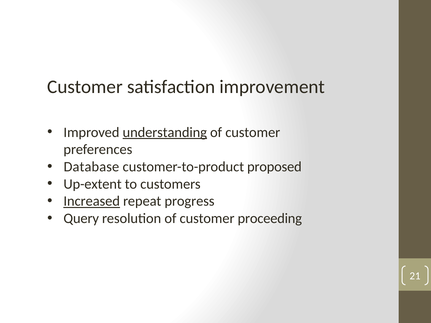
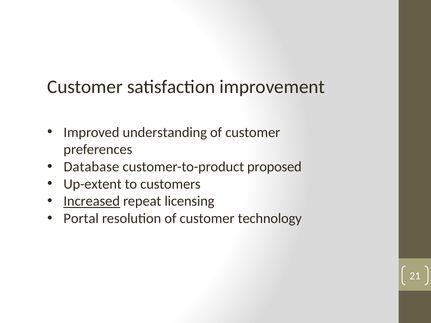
understanding underline: present -> none
progress: progress -> licensing
Query: Query -> Portal
proceeding: proceeding -> technology
